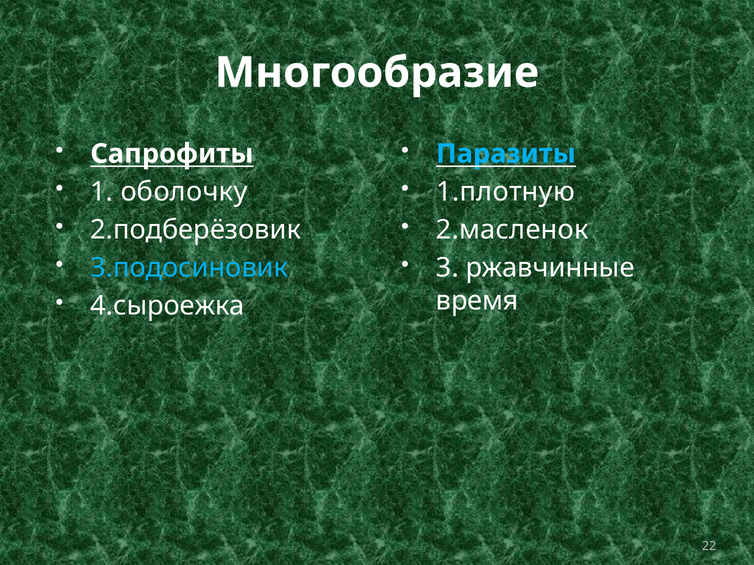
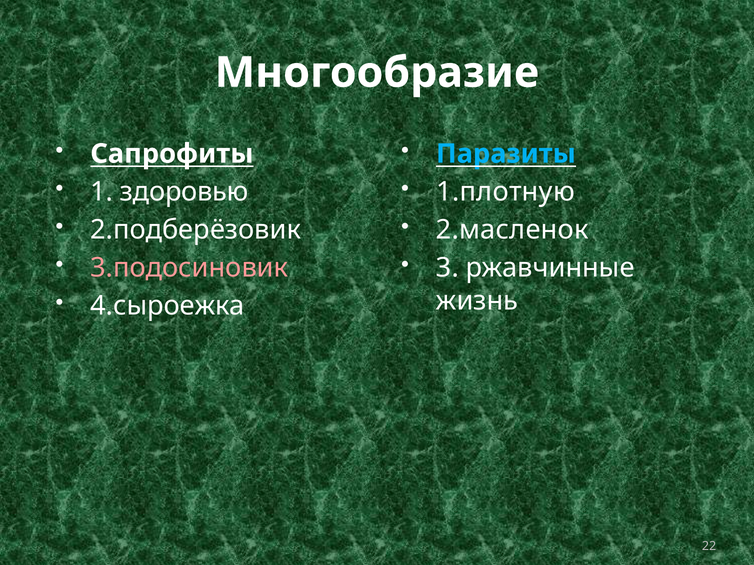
оболочку: оболочку -> здоровью
3.подосиновик colour: light blue -> pink
время: время -> жизнь
